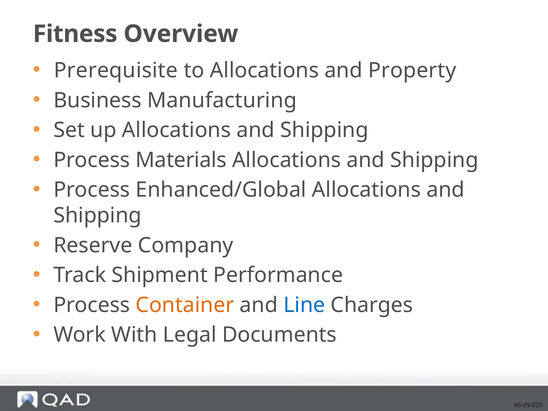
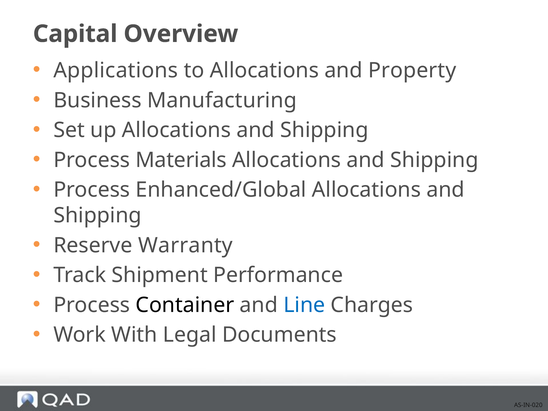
Fitness: Fitness -> Capital
Prerequisite: Prerequisite -> Applications
Company: Company -> Warranty
Container colour: orange -> black
